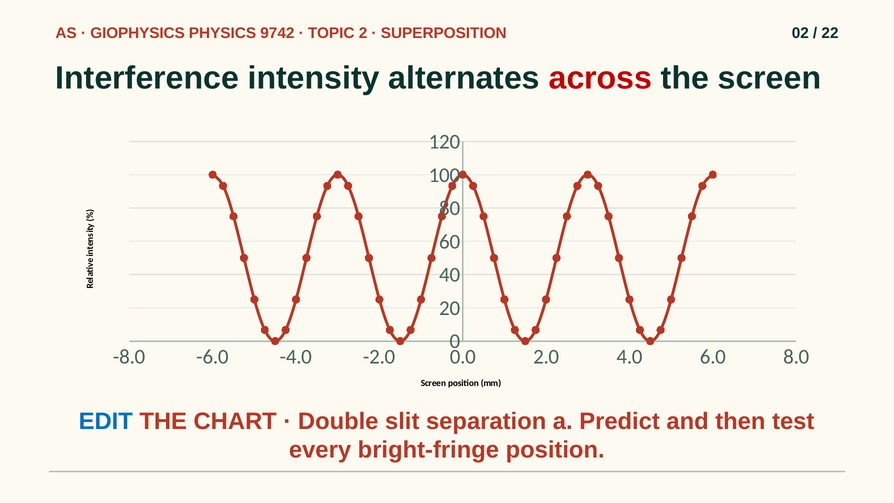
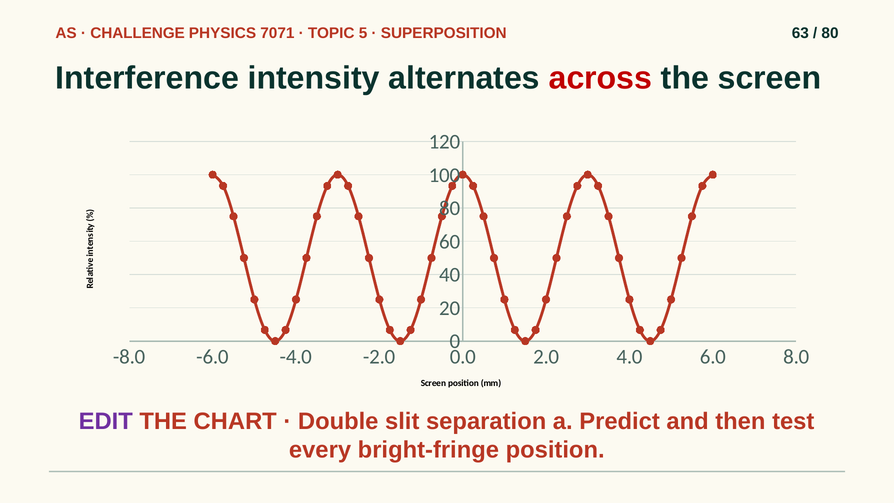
GIOPHYSICS: GIOPHYSICS -> CHALLENGE
9742: 9742 -> 7071
2: 2 -> 5
02: 02 -> 63
22 at (830, 33): 22 -> 80
EDIT colour: blue -> purple
